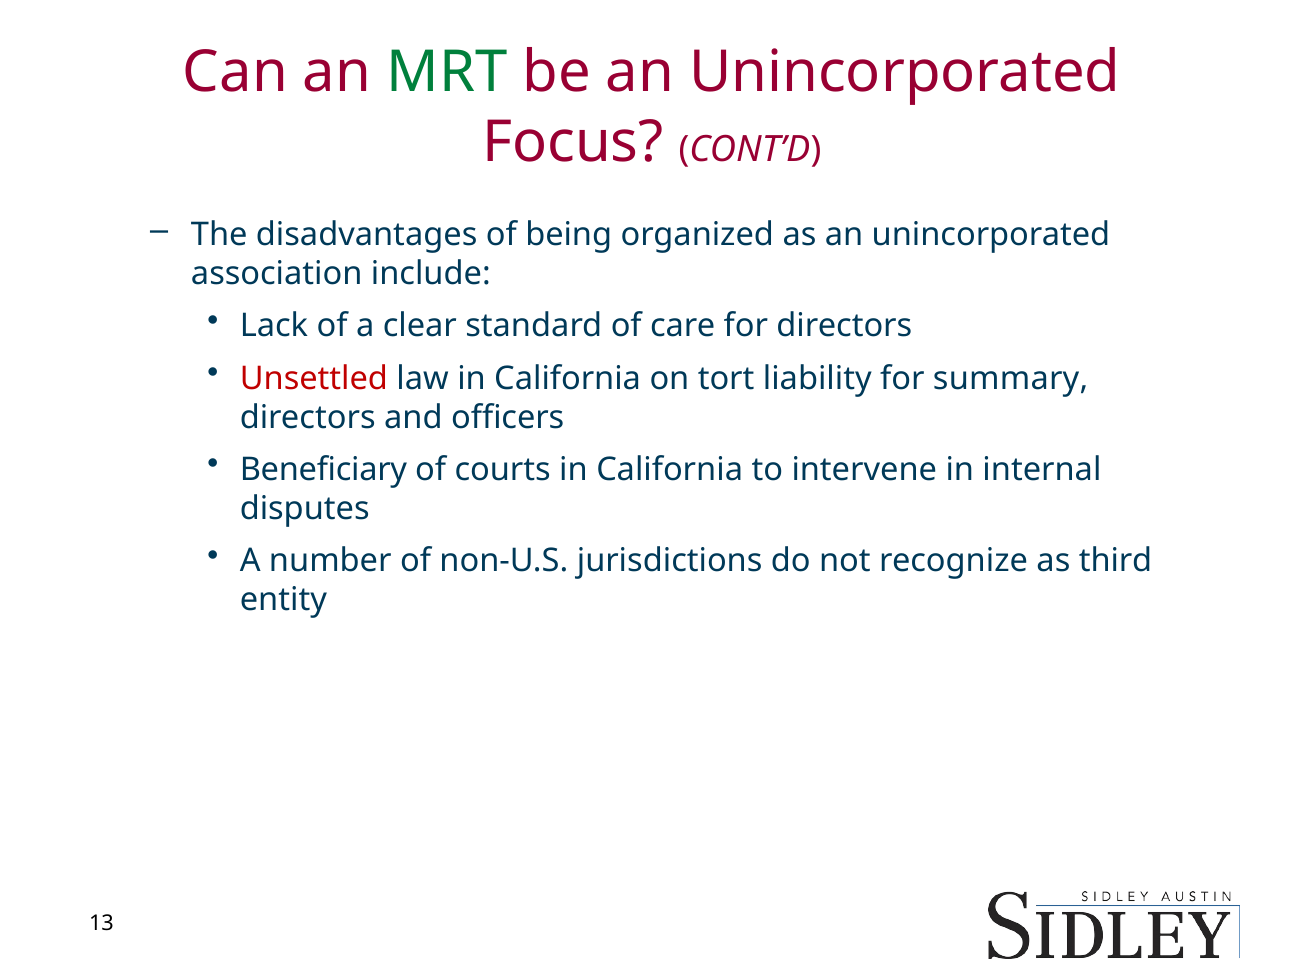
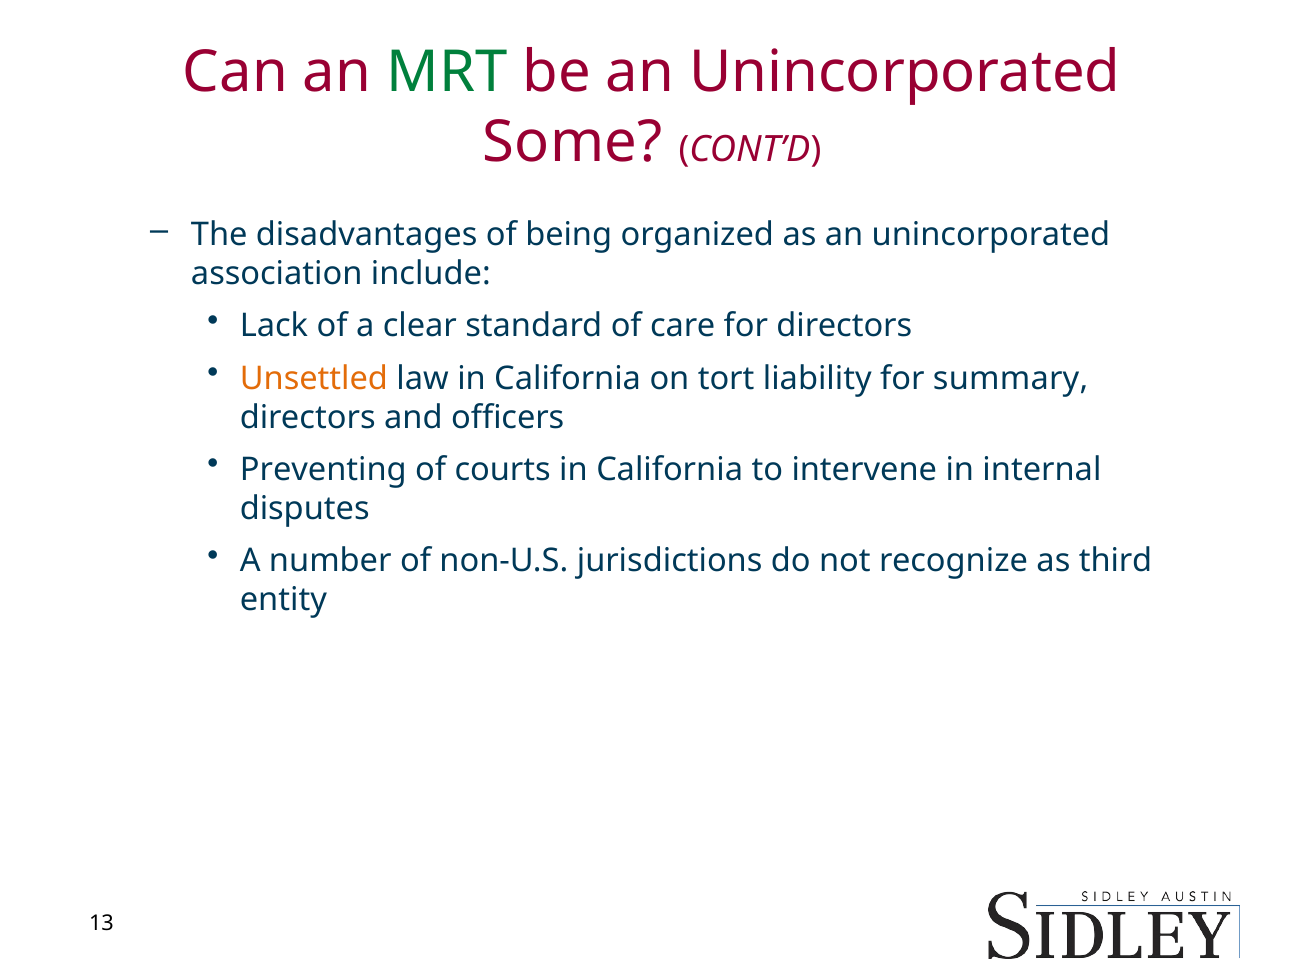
Focus: Focus -> Some
Unsettled colour: red -> orange
Beneficiary: Beneficiary -> Preventing
